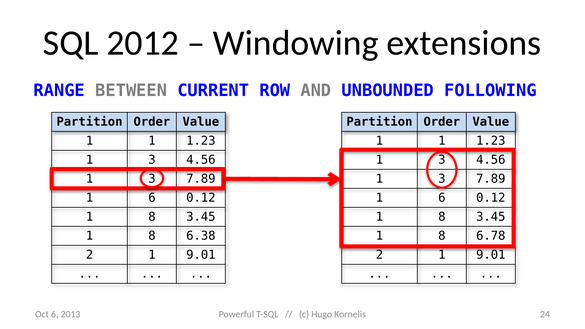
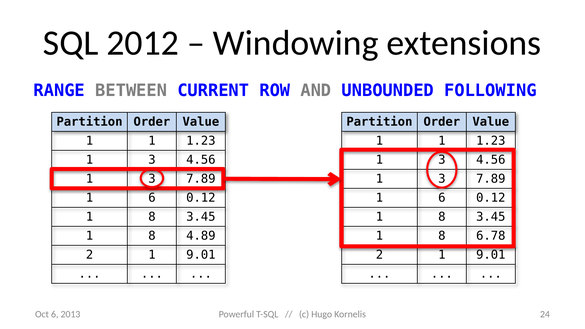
6.38: 6.38 -> 4.89
